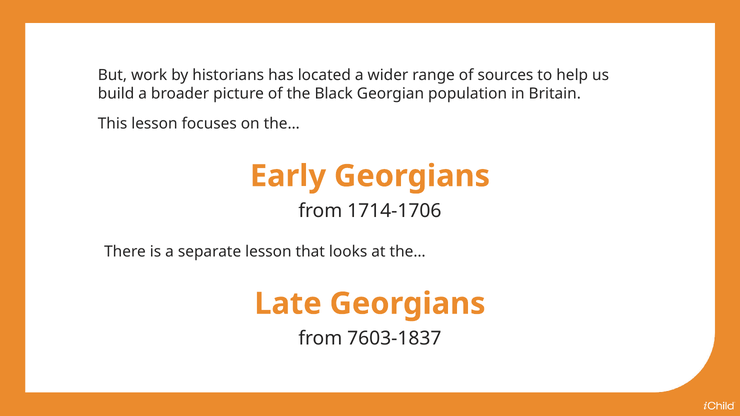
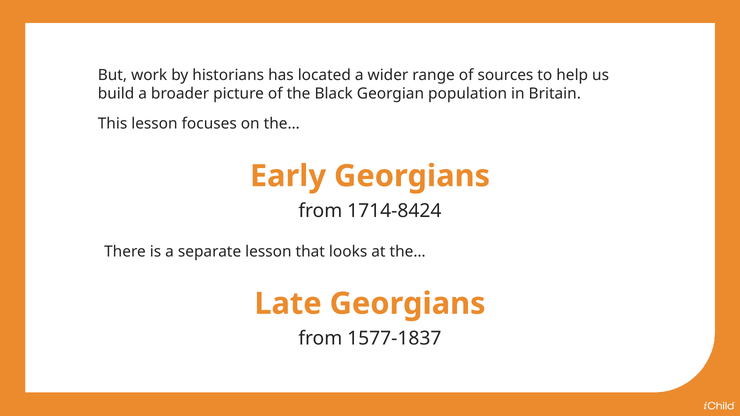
1714-1706: 1714-1706 -> 1714-8424
7603-1837: 7603-1837 -> 1577-1837
